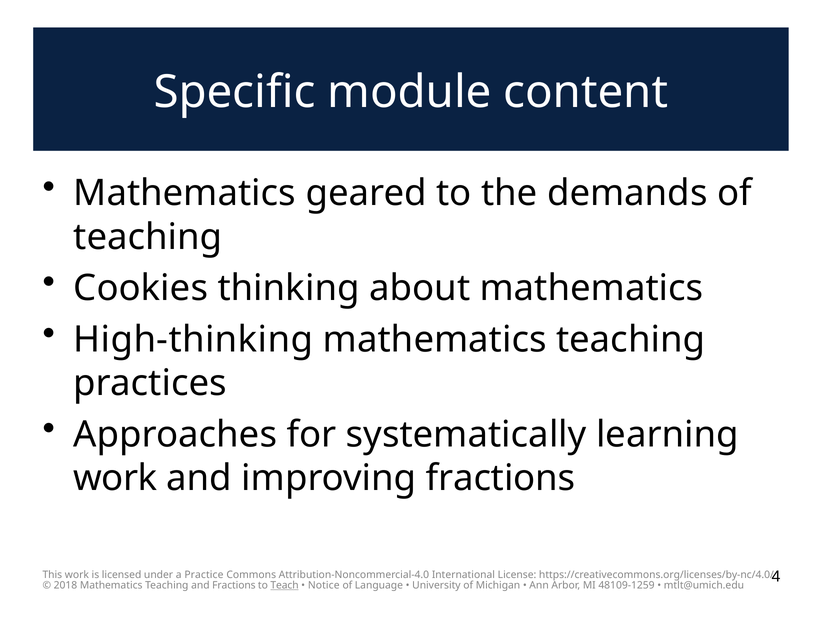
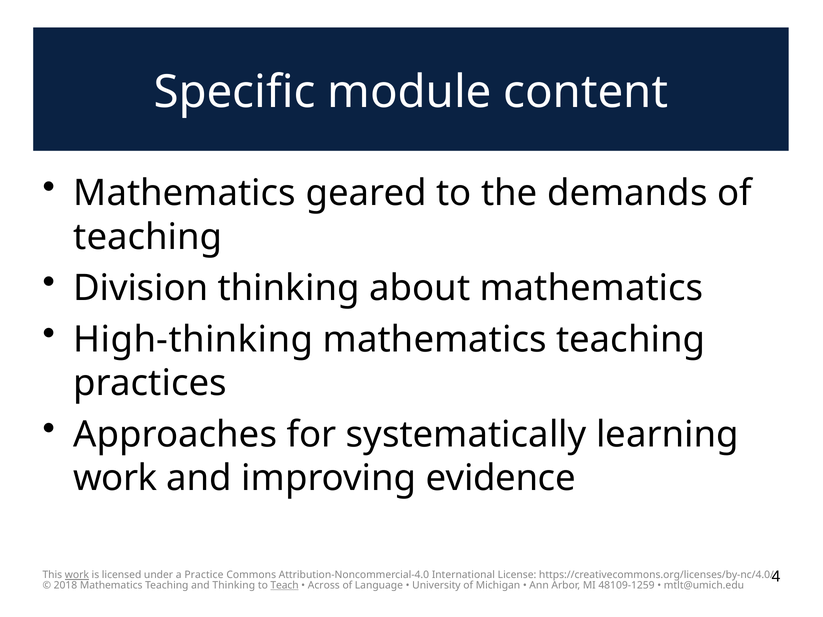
Cookies: Cookies -> Division
improving fractions: fractions -> evidence
work at (77, 575) underline: none -> present
and Fractions: Fractions -> Thinking
Notice: Notice -> Across
